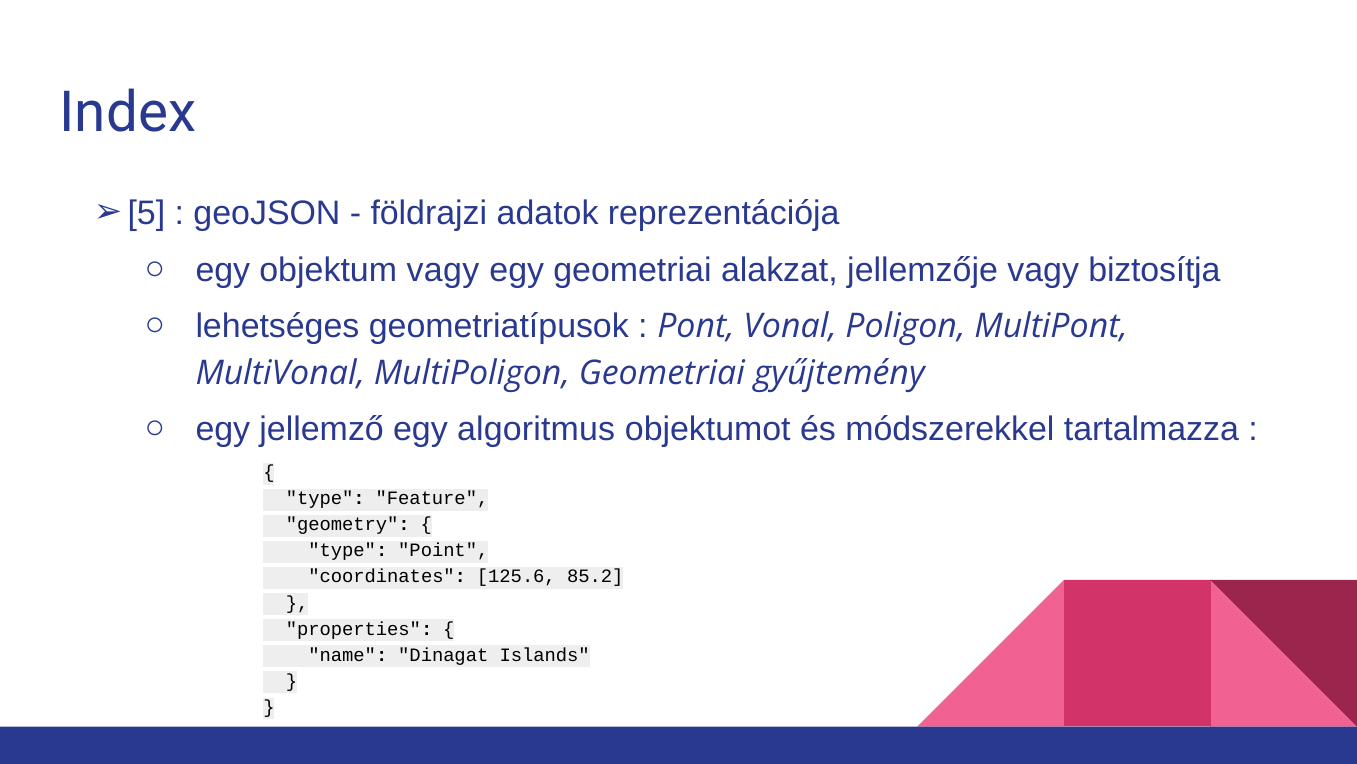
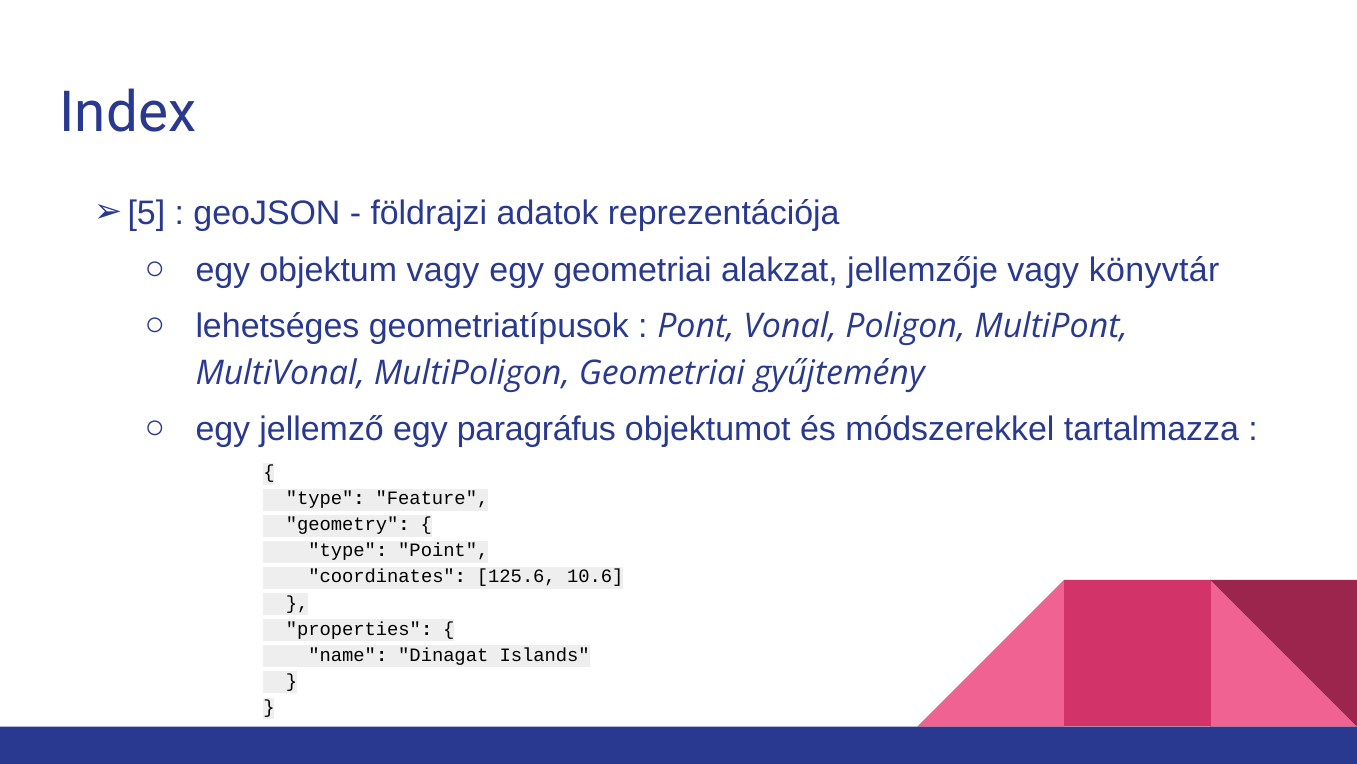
biztosítja: biztosítja -> könyvtár
algoritmus: algoritmus -> paragráfus
85.2: 85.2 -> 10.6
